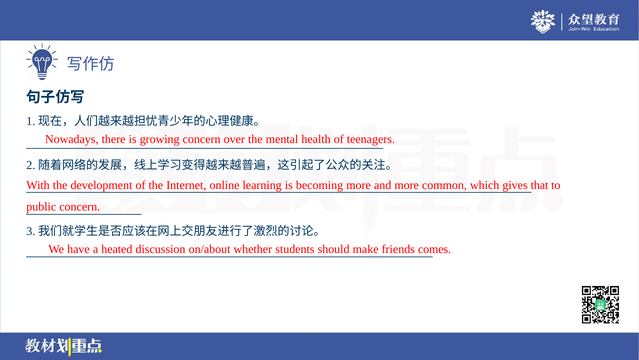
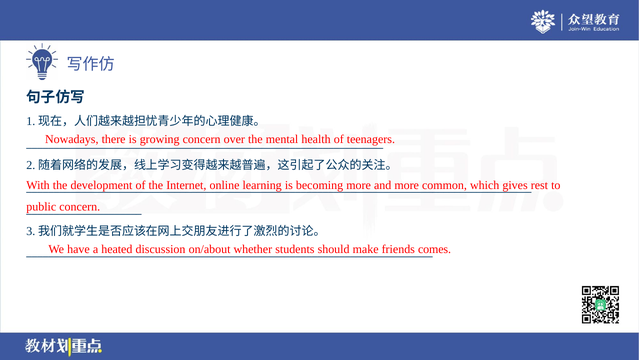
that: that -> rest
